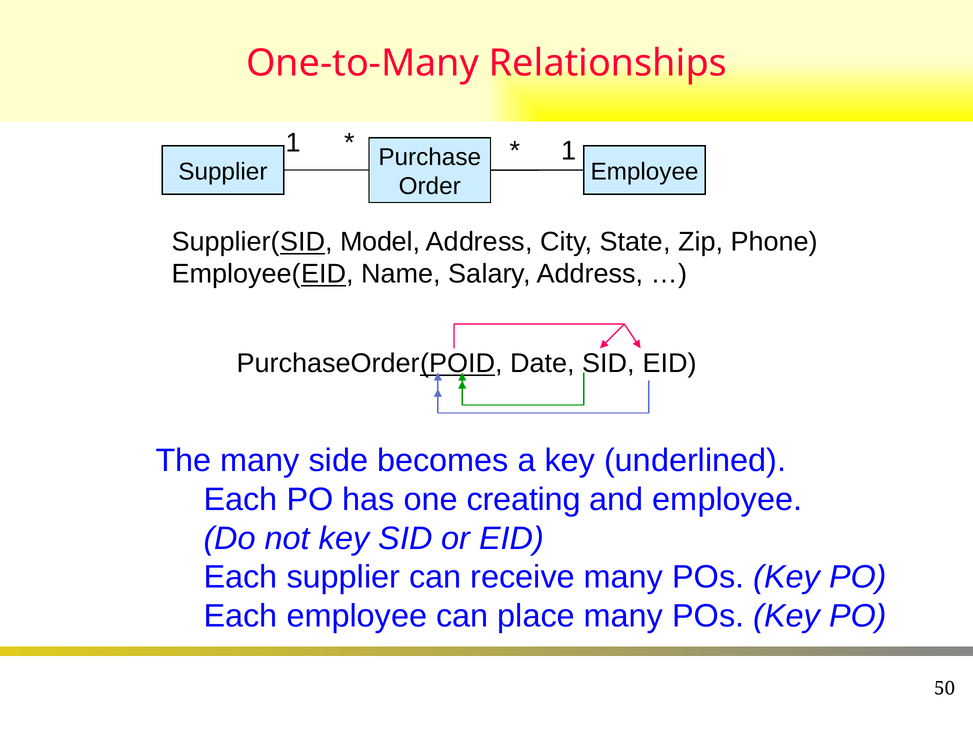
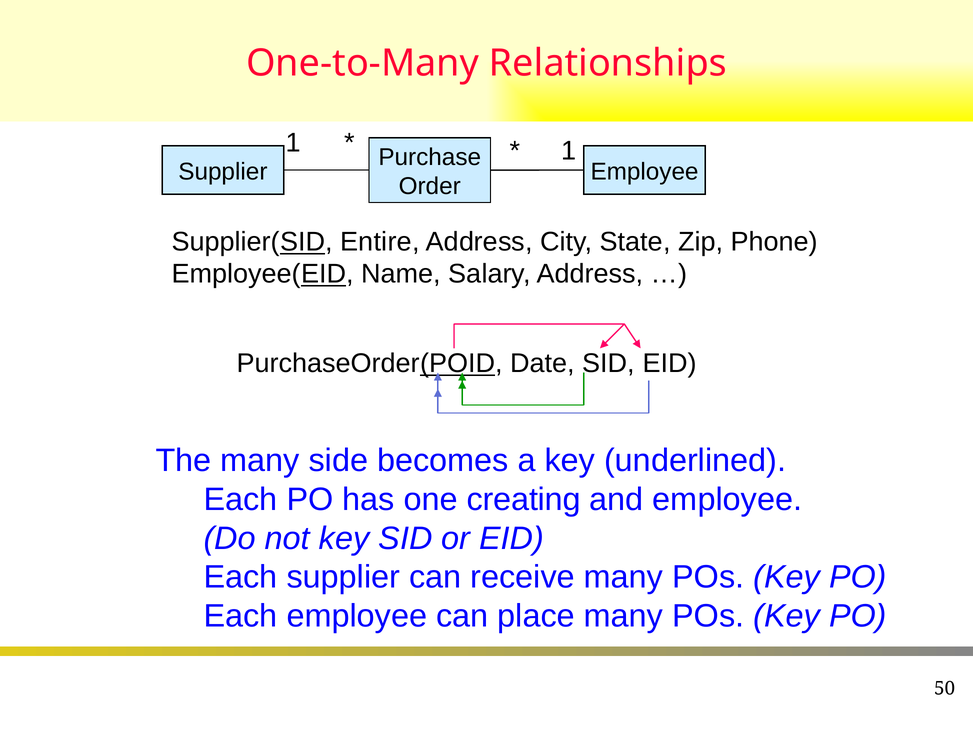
Model: Model -> Entire
